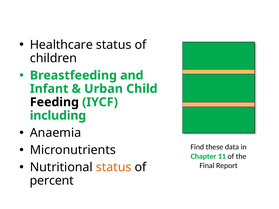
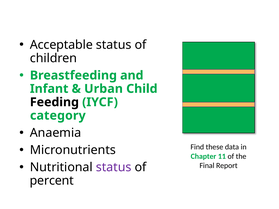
Healthcare: Healthcare -> Acceptable
including: including -> category
status at (114, 168) colour: orange -> purple
